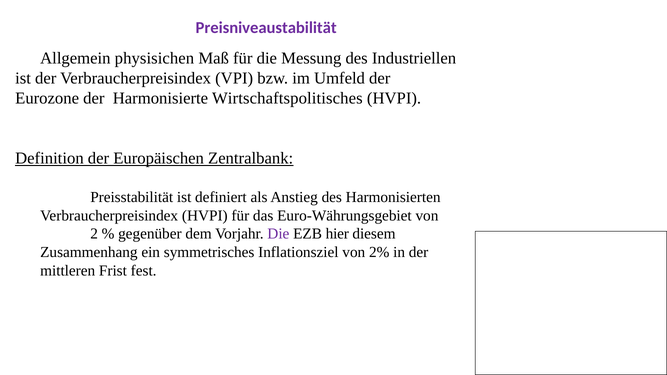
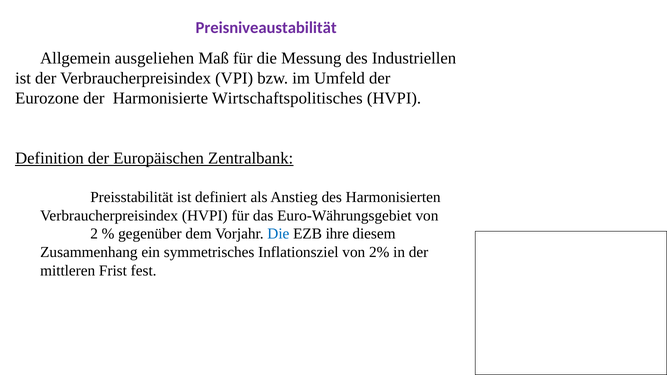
physisichen: physisichen -> ausgeliehen
Die at (278, 234) colour: purple -> blue
hier: hier -> ihre
